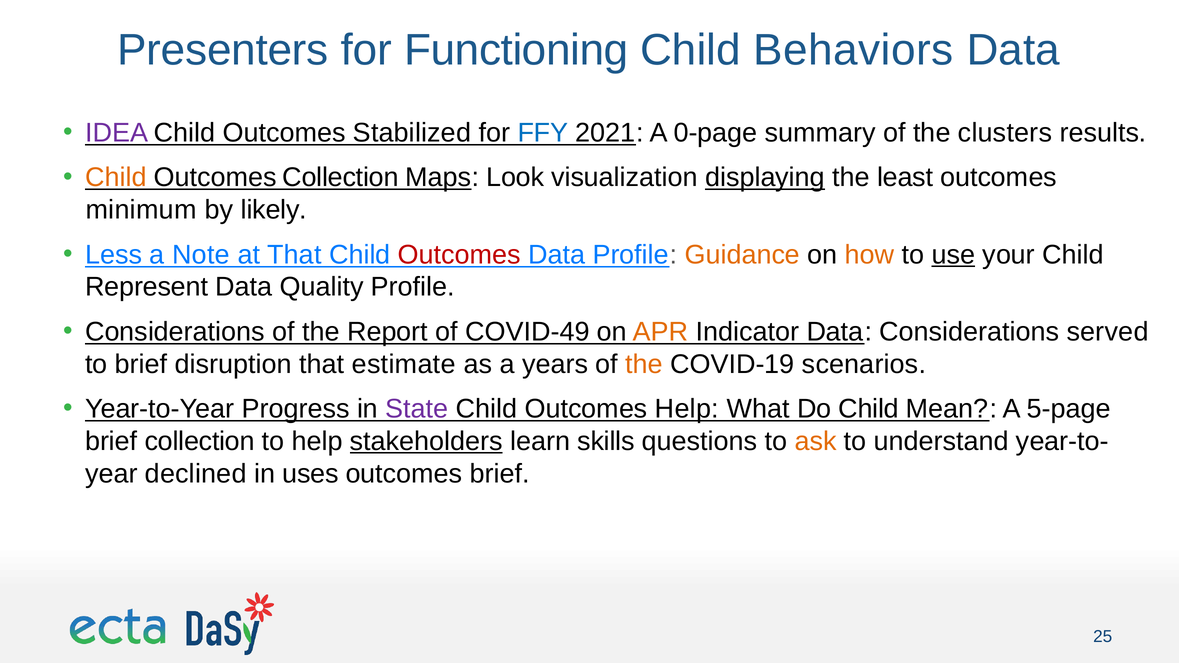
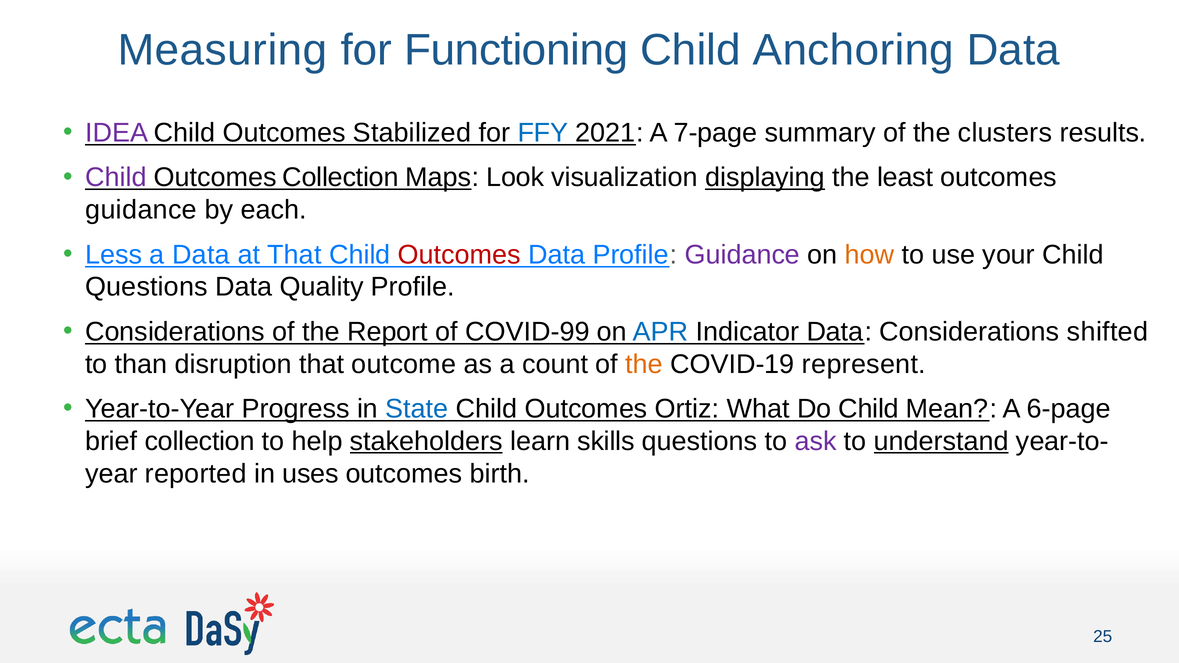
Presenters: Presenters -> Measuring
Behaviors: Behaviors -> Anchoring
0-page: 0-page -> 7-page
Child at (116, 178) colour: orange -> purple
minimum at (141, 210): minimum -> guidance
likely: likely -> each
a Note: Note -> Data
Guidance at (742, 255) colour: orange -> purple
use underline: present -> none
Represent at (147, 287): Represent -> Questions
COVID-49: COVID-49 -> COVID-99
APR colour: orange -> blue
served: served -> shifted
to brief: brief -> than
estimate: estimate -> outcome
years: years -> count
scenarios: scenarios -> represent
State colour: purple -> blue
Outcomes Help: Help -> Ortiz
5-page: 5-page -> 6-page
ask colour: orange -> purple
understand underline: none -> present
declined: declined -> reported
outcomes brief: brief -> birth
